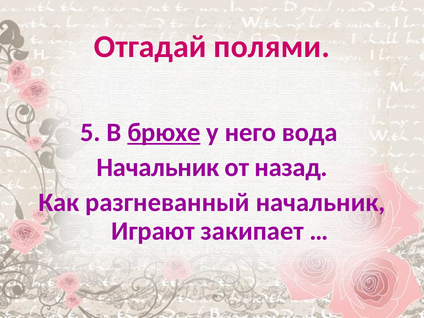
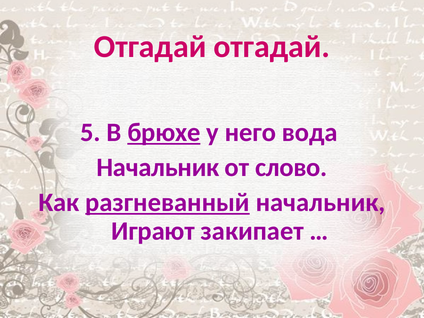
Отгадай полями: полями -> отгадай
назад: назад -> слово
разгневанный underline: none -> present
